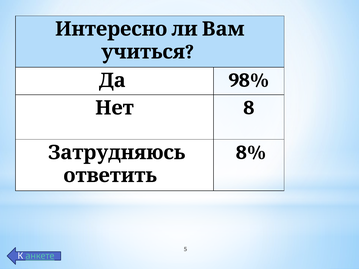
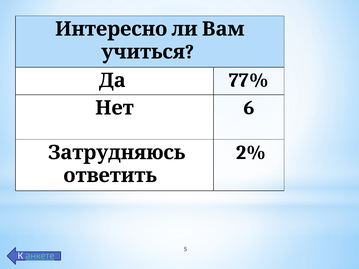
98%: 98% -> 77%
8: 8 -> 6
8%: 8% -> 2%
